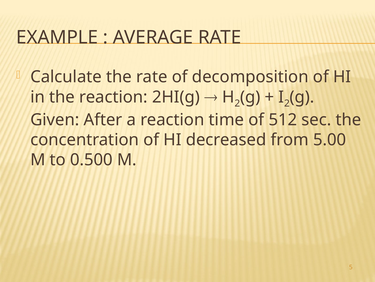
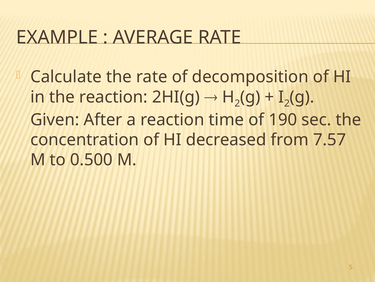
512: 512 -> 190
5.00: 5.00 -> 7.57
